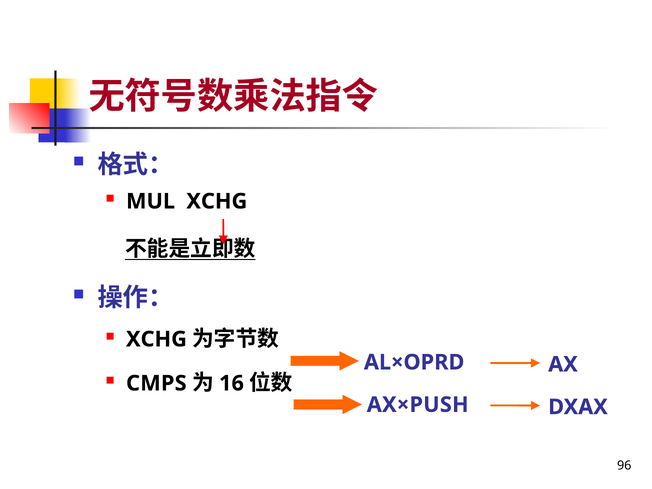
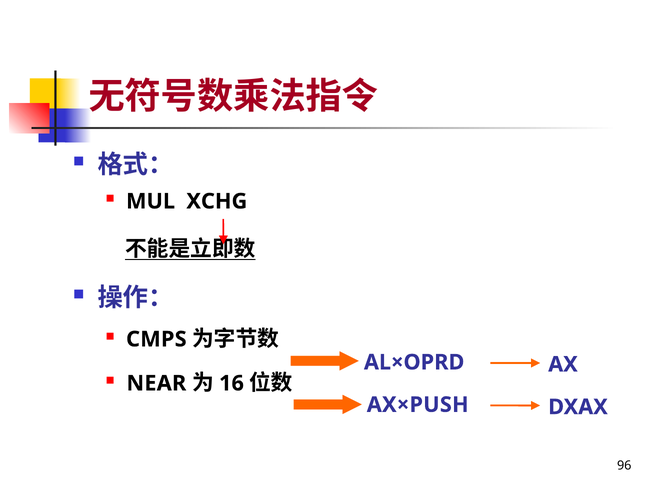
XCHG at (156, 339): XCHG -> CMPS
CMPS: CMPS -> NEAR
